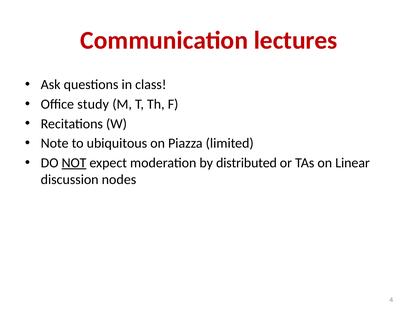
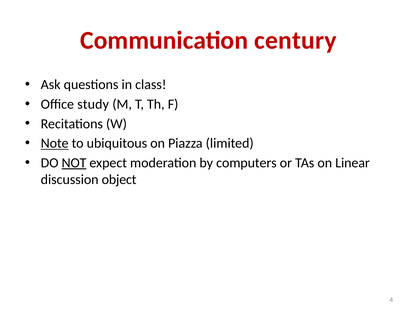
lectures: lectures -> century
Note underline: none -> present
distributed: distributed -> computers
nodes: nodes -> object
